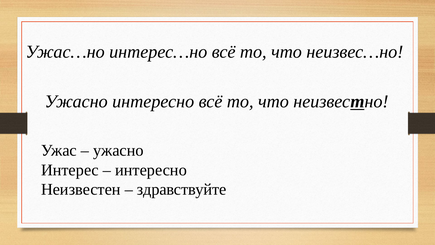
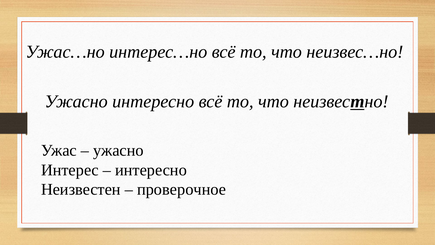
здравствуйте: здравствуйте -> проверочное
